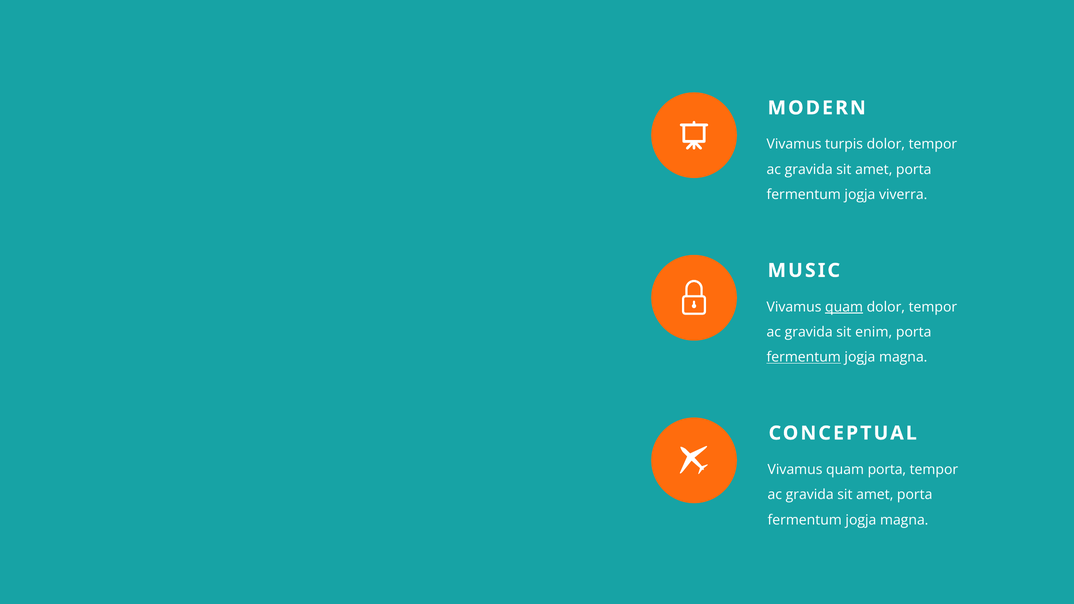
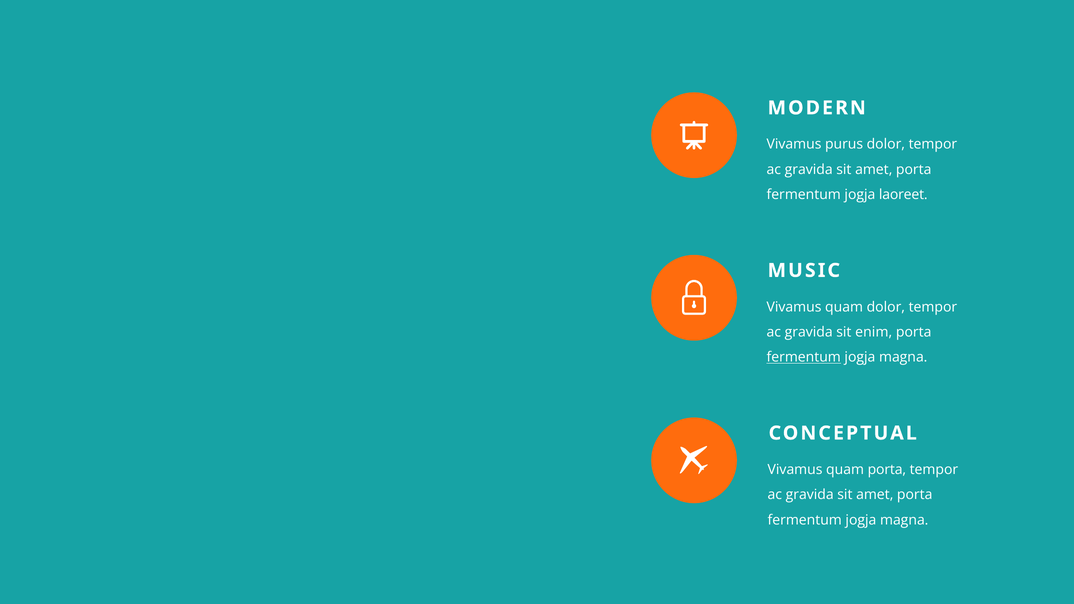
turpis: turpis -> purus
viverra: viverra -> laoreet
quam at (844, 307) underline: present -> none
